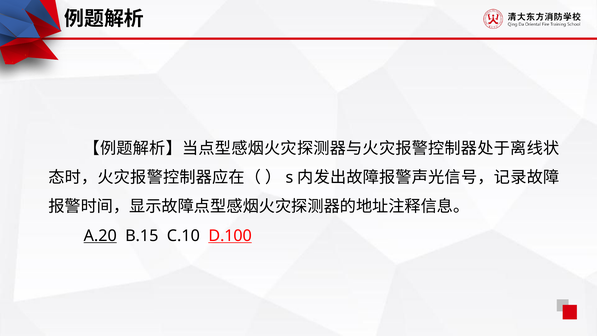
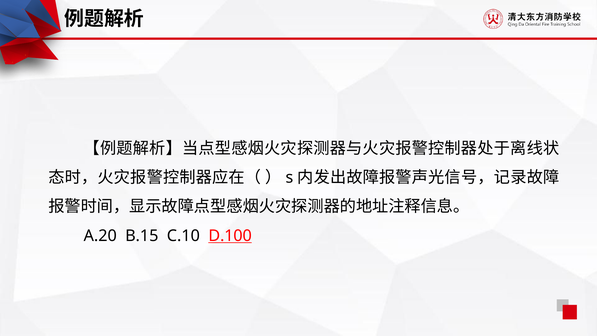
A.20 underline: present -> none
